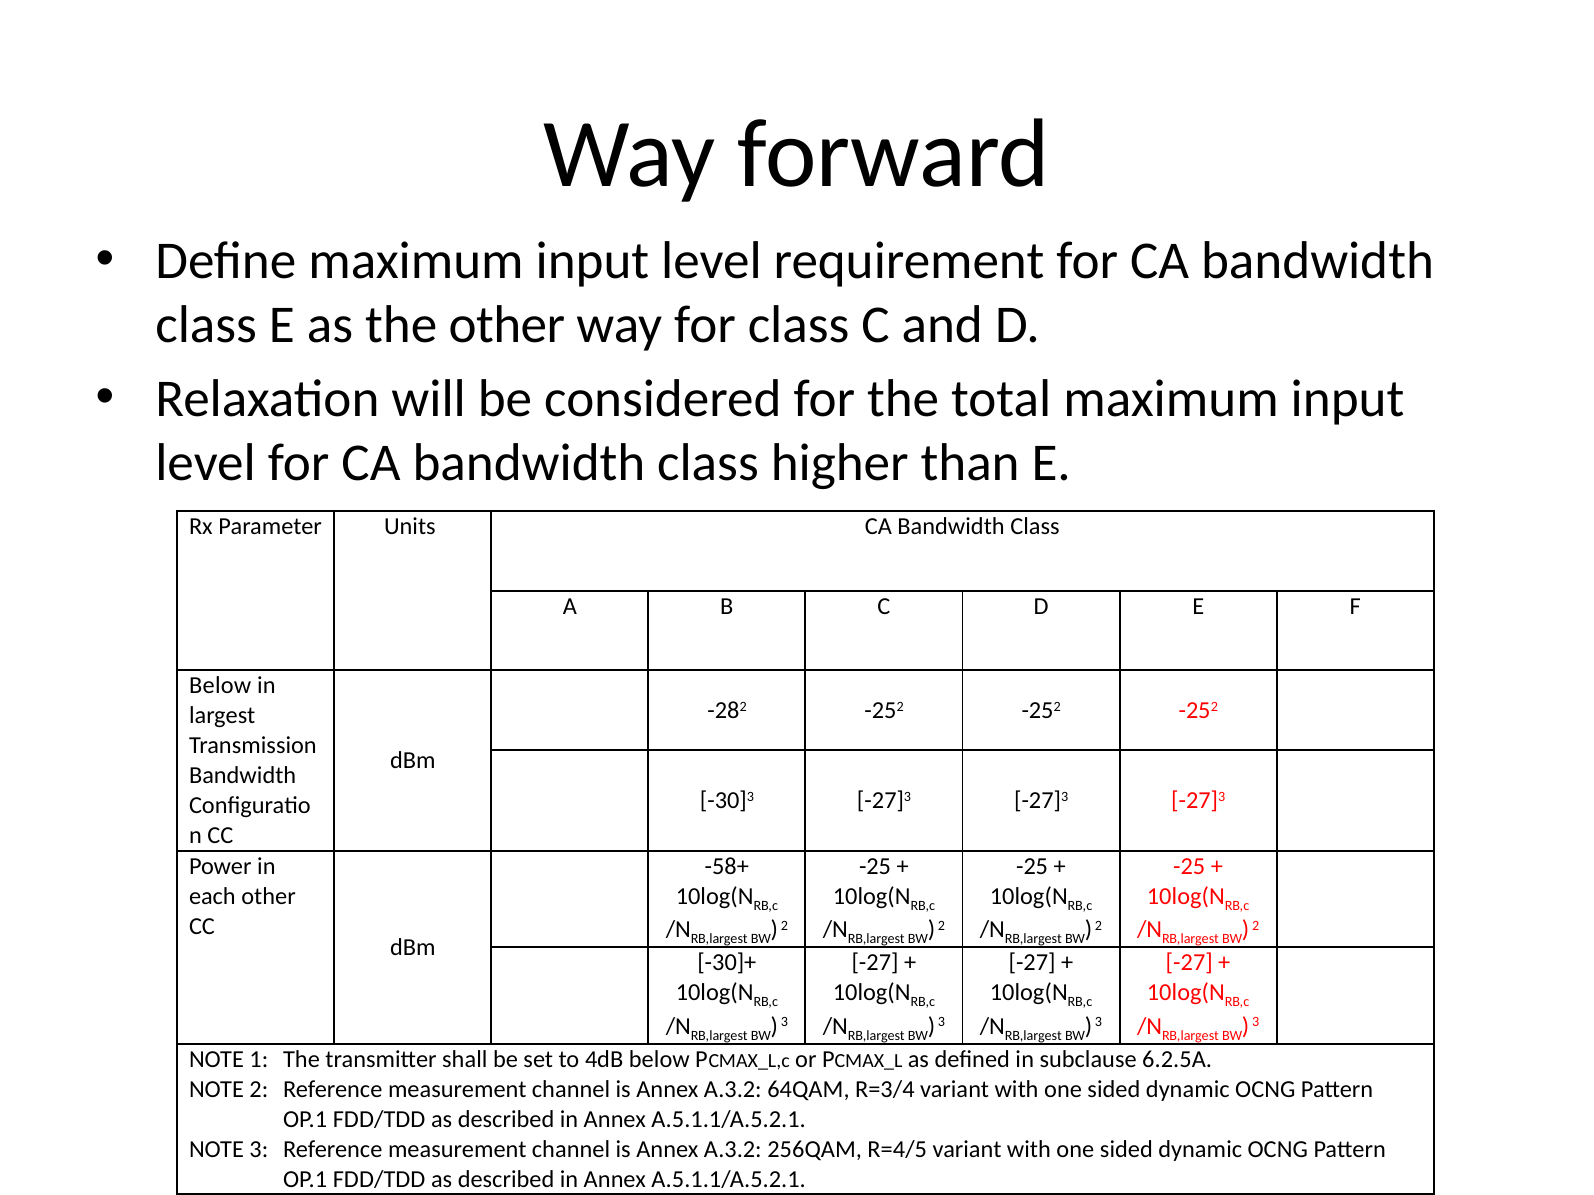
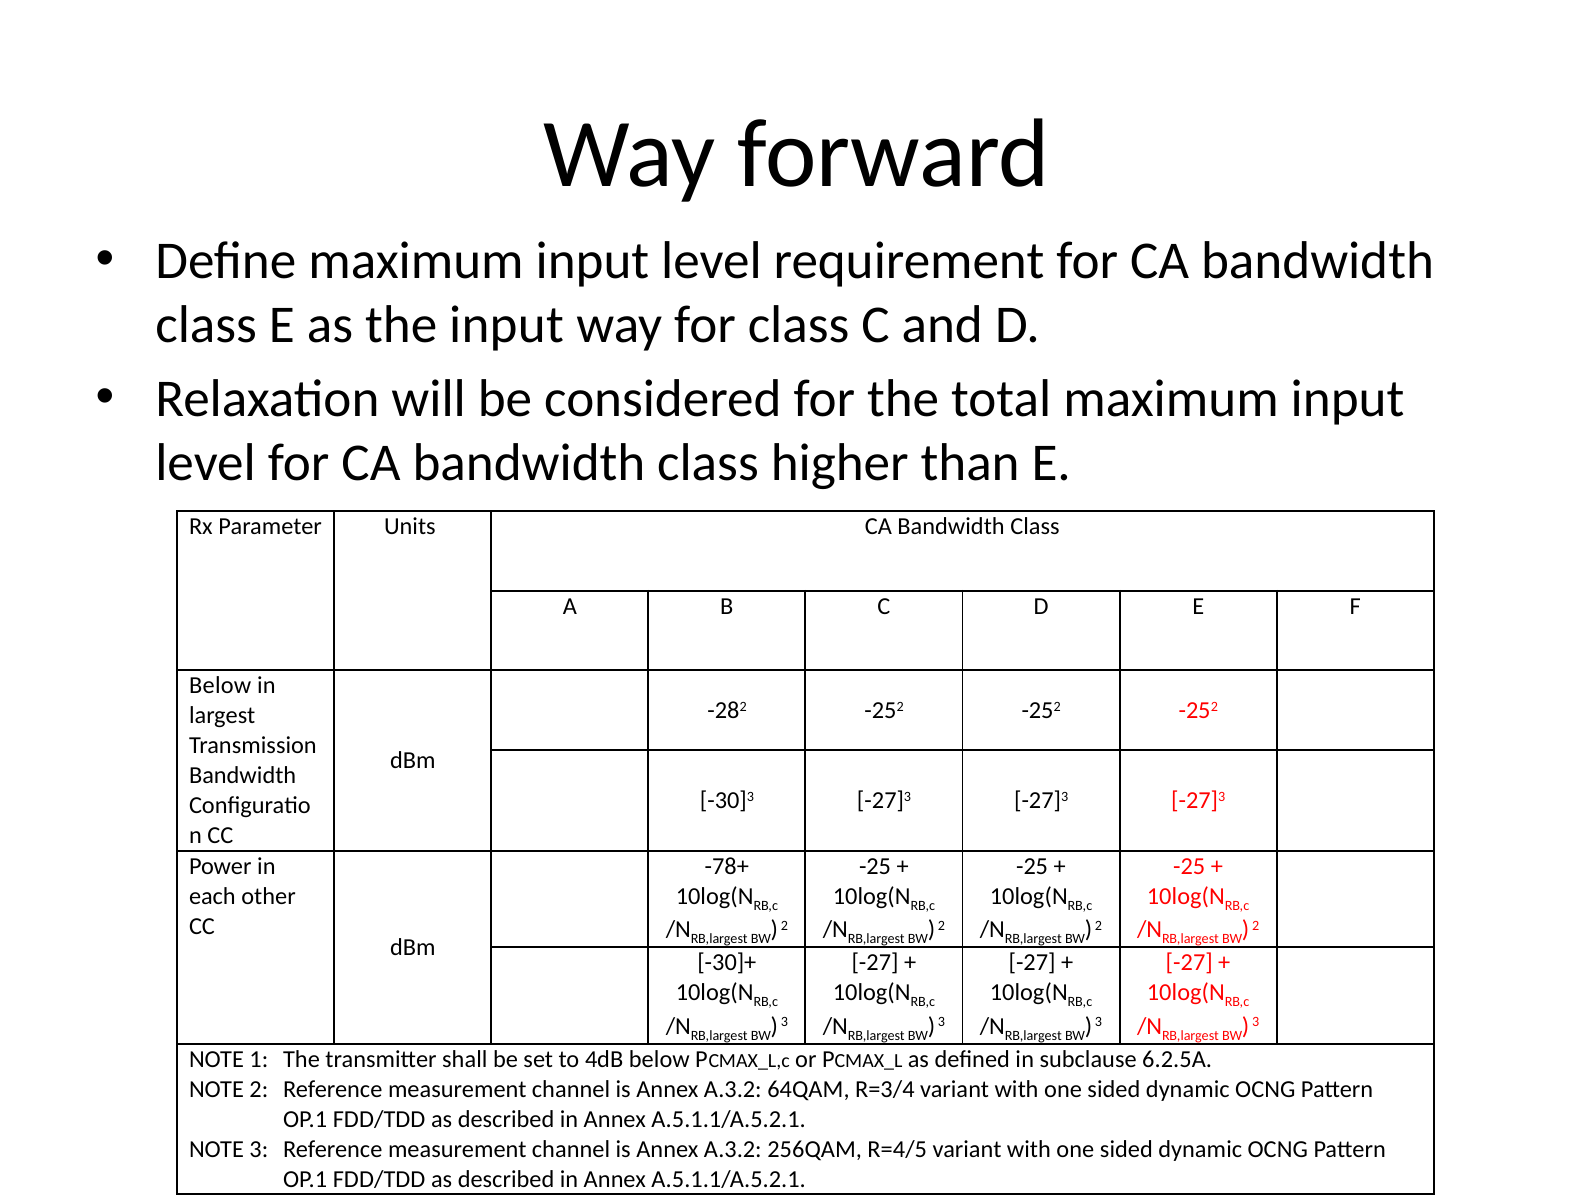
the other: other -> input
-58+: -58+ -> -78+
